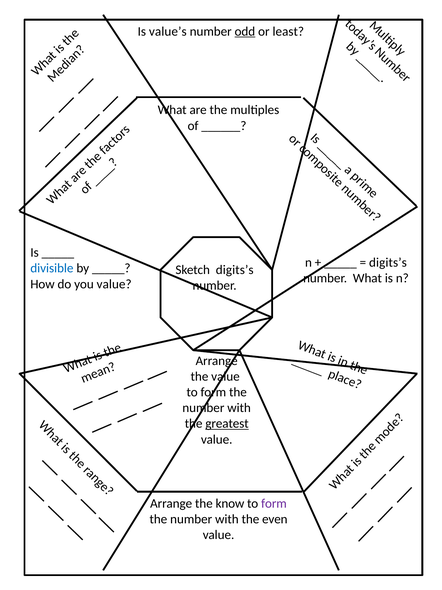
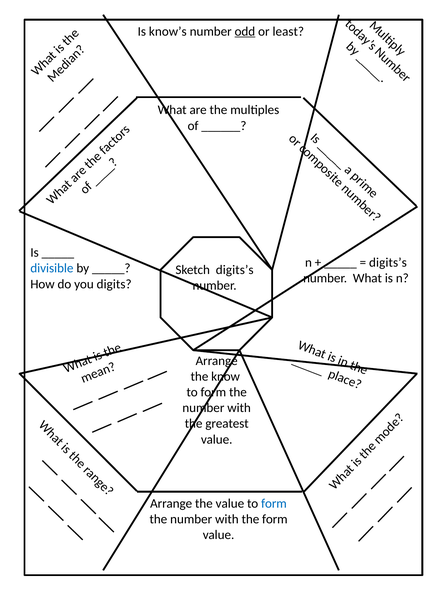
value’s: value’s -> know’s
you value: value -> digits
the value: value -> know
greatest underline: present -> none
the know: know -> value
form at (274, 503) colour: purple -> blue
the even: even -> form
